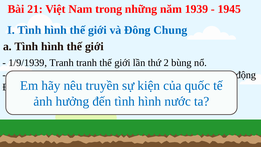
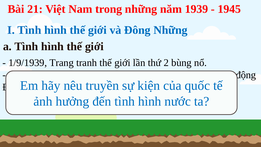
Đông Chung: Chung -> Những
1/9/1939 Tranh: Tranh -> Trang
